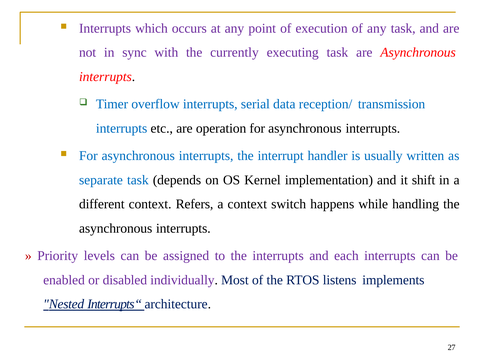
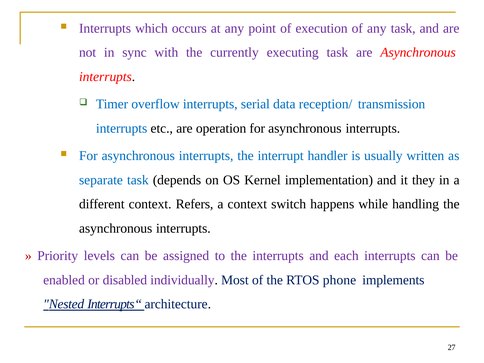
shift: shift -> they
listens: listens -> phone
